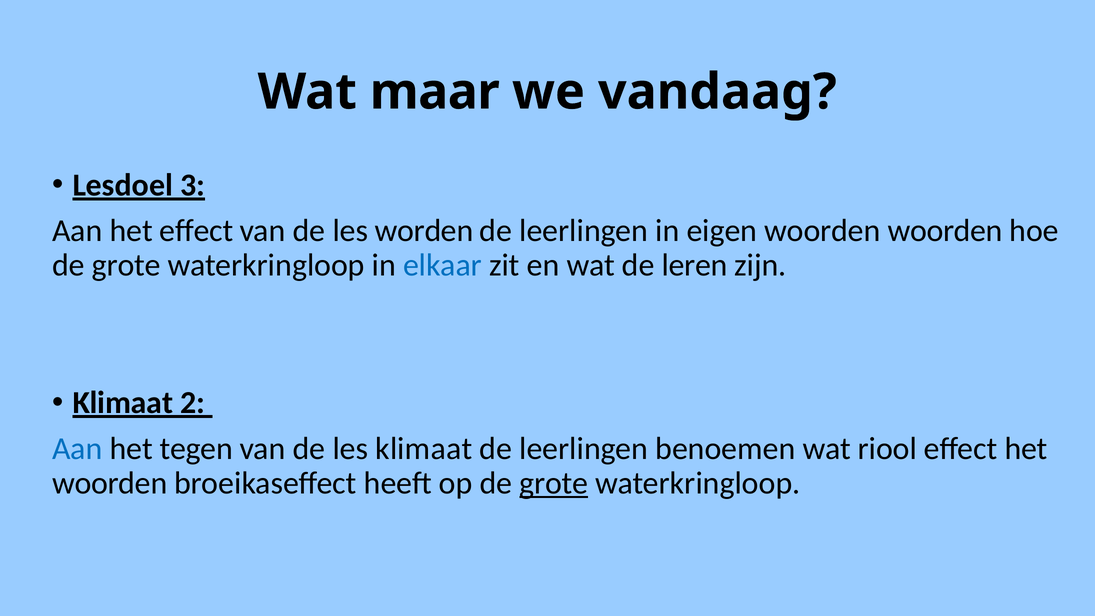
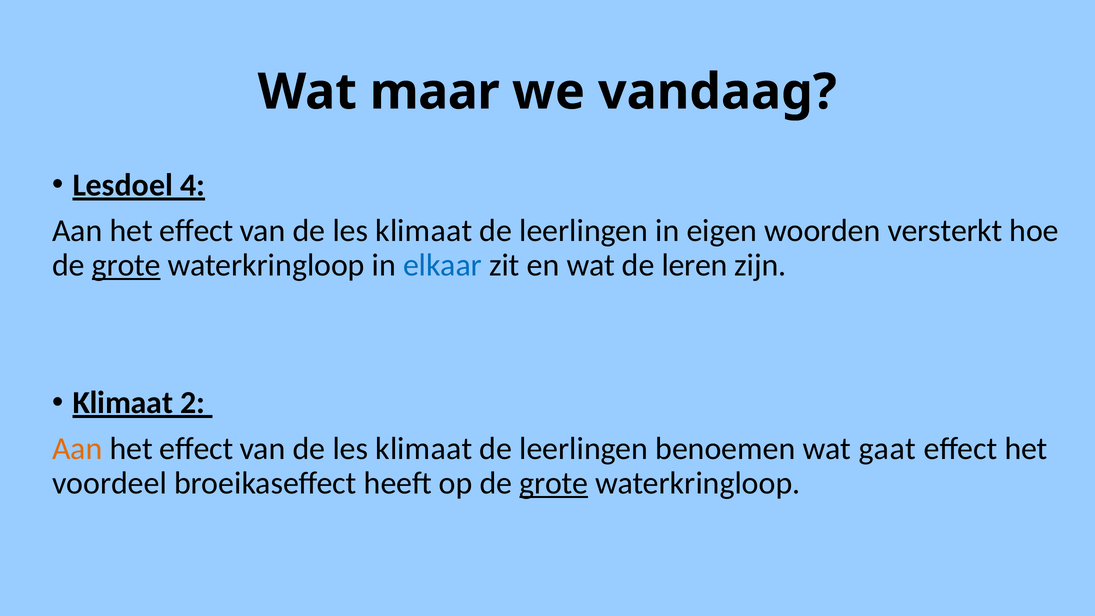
3: 3 -> 4
worden at (424, 231): worden -> klimaat
woorden woorden: woorden -> versterkt
grote at (126, 265) underline: none -> present
Aan at (77, 449) colour: blue -> orange
tegen at (196, 449): tegen -> effect
riool: riool -> gaat
woorden at (110, 483): woorden -> voordeel
